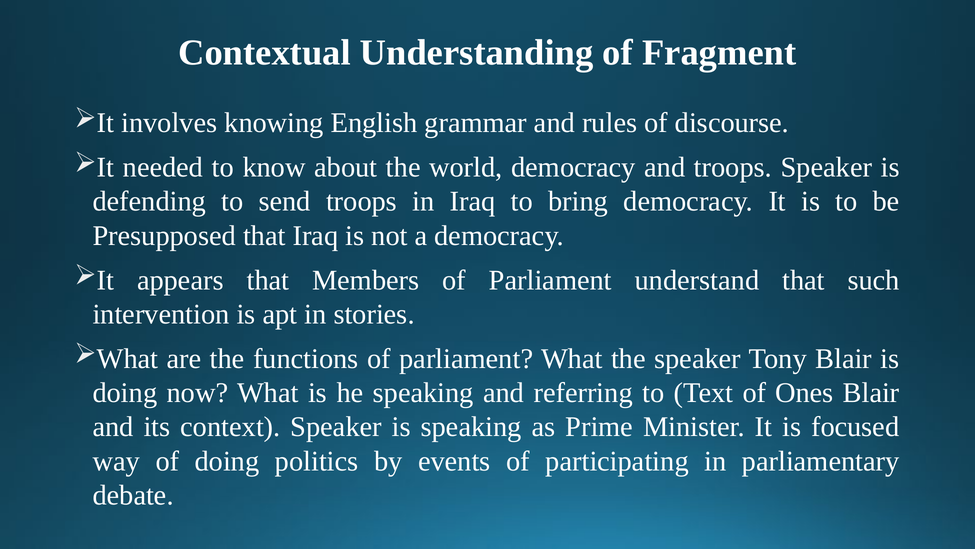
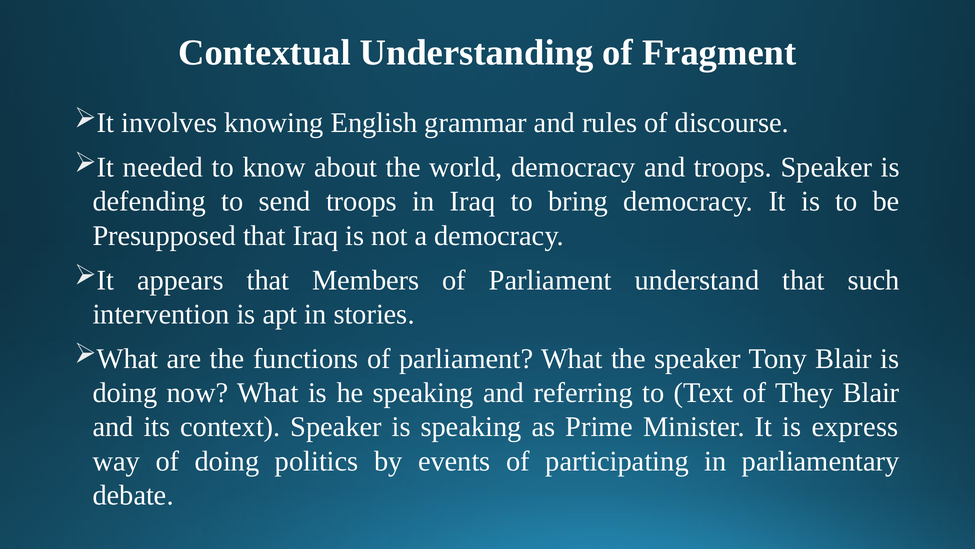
Ones: Ones -> They
focused: focused -> express
